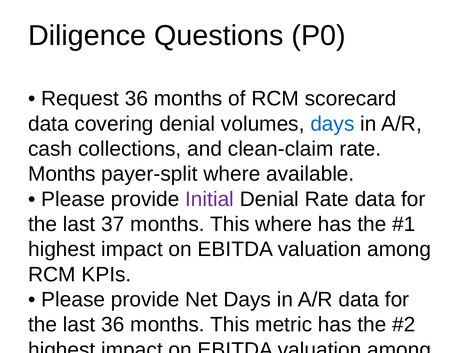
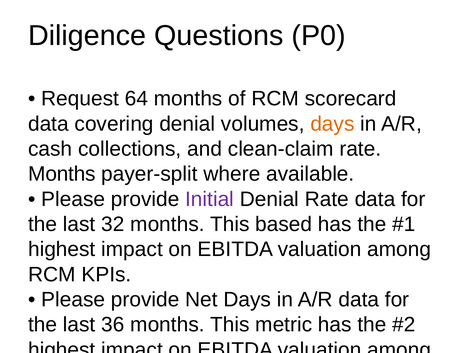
Request 36: 36 -> 64
days at (332, 124) colour: blue -> orange
37: 37 -> 32
This where: where -> based
